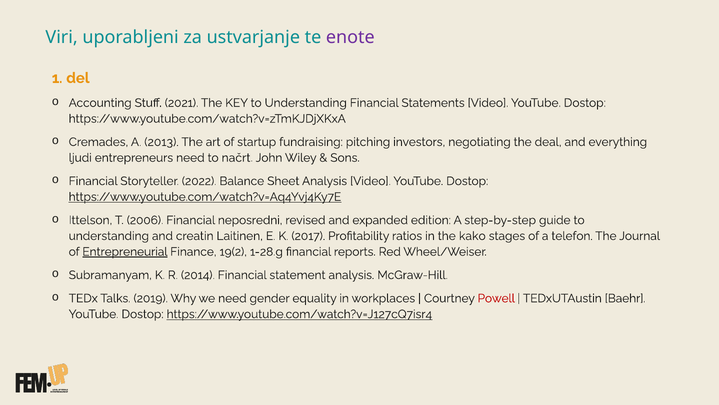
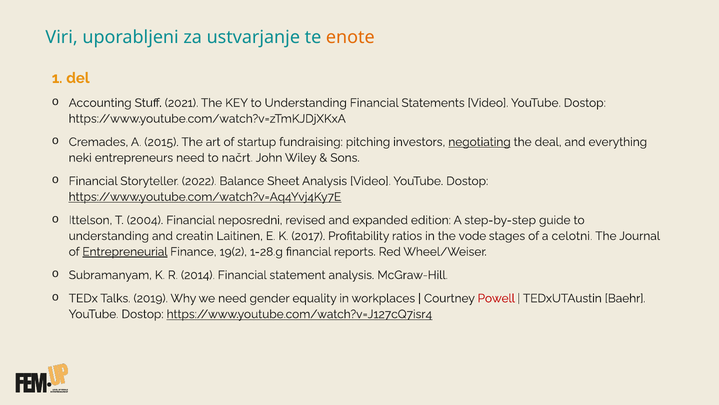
enote colour: purple -> orange
2013: 2013 -> 2015
negotiating underline: none -> present
ljudi: ljudi -> neki
2006: 2006 -> 2004
kako: kako -> vode
telefon: telefon -> celotni
